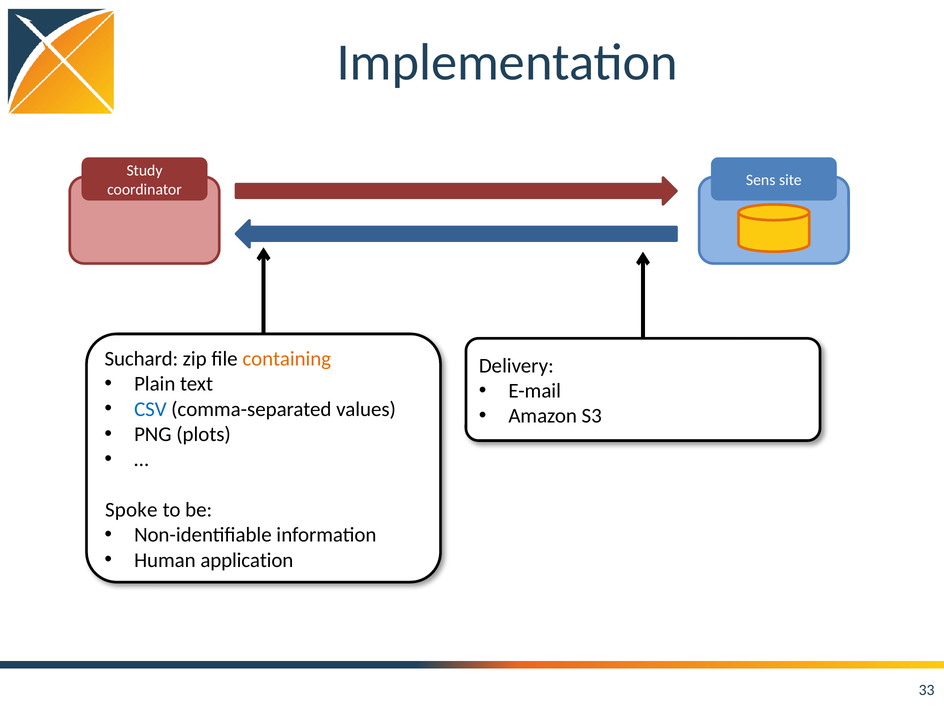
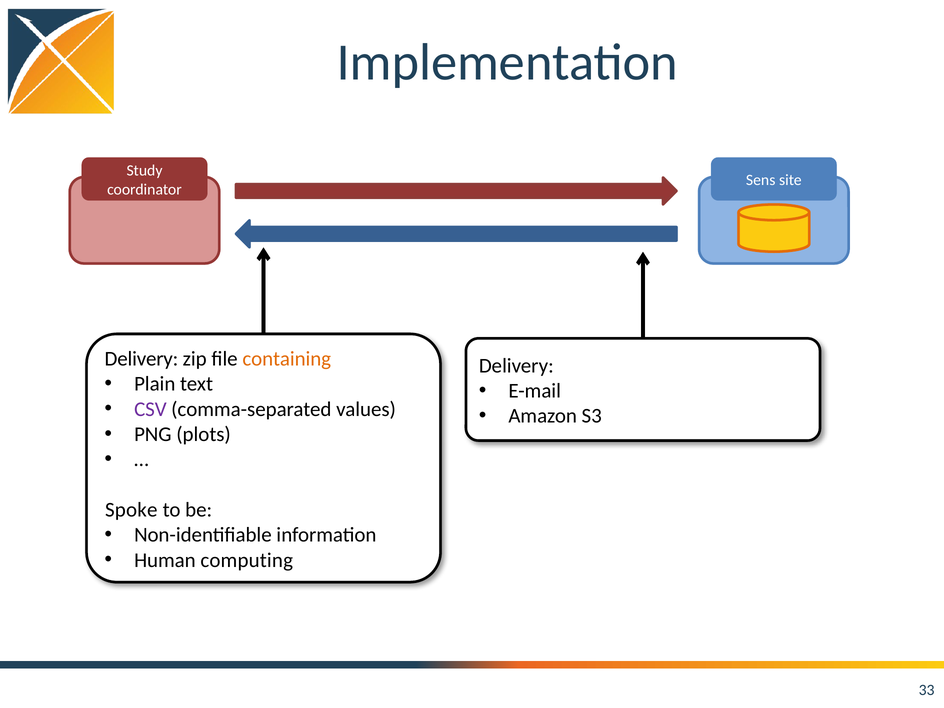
Suchard at (141, 359): Suchard -> Delivery
CSV colour: blue -> purple
application: application -> computing
